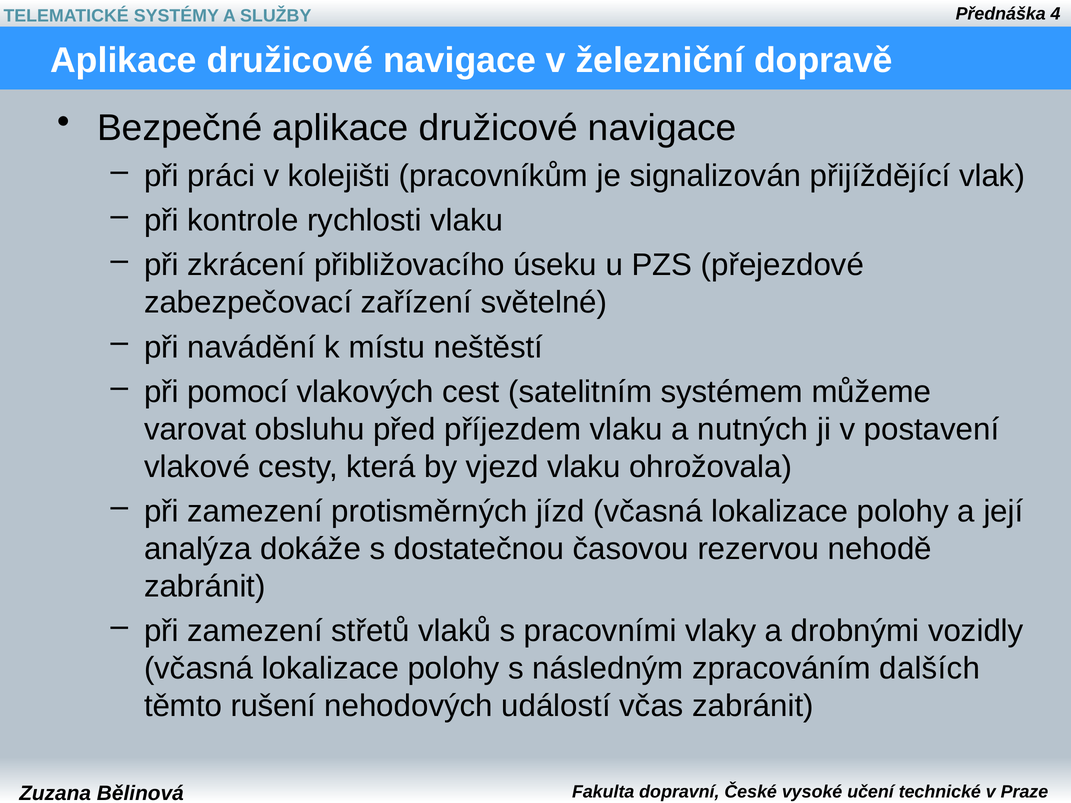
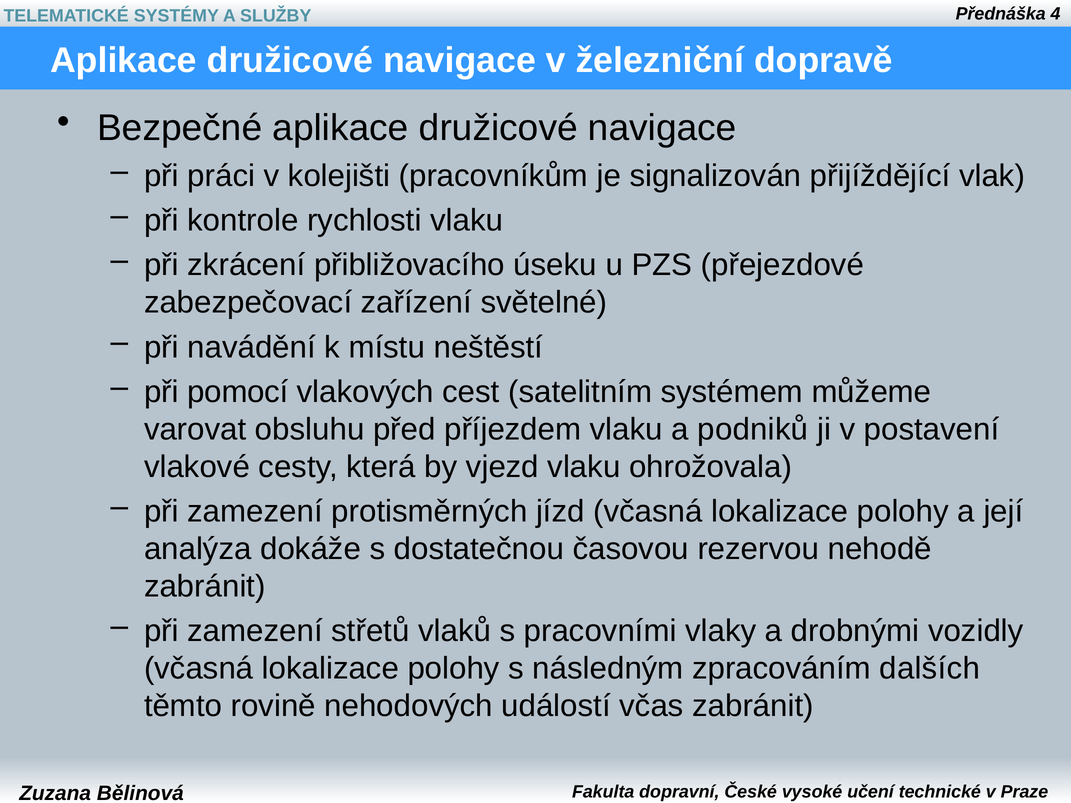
nutných: nutných -> podniků
rušení: rušení -> rovině
